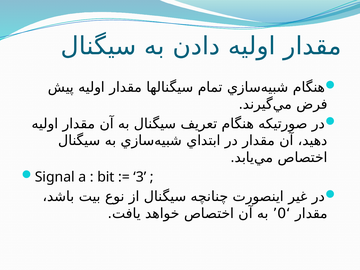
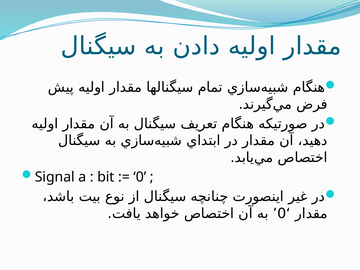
3 at (140, 177): 3 -> 0
